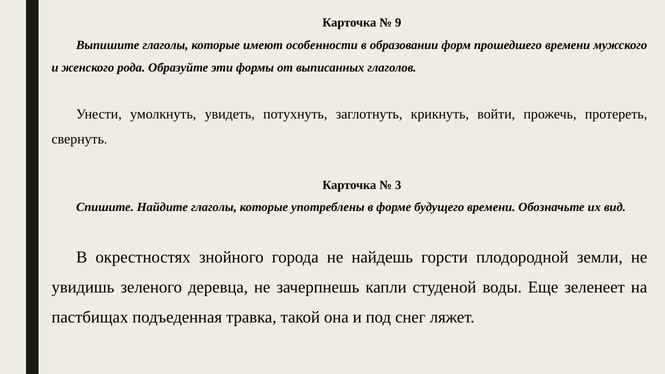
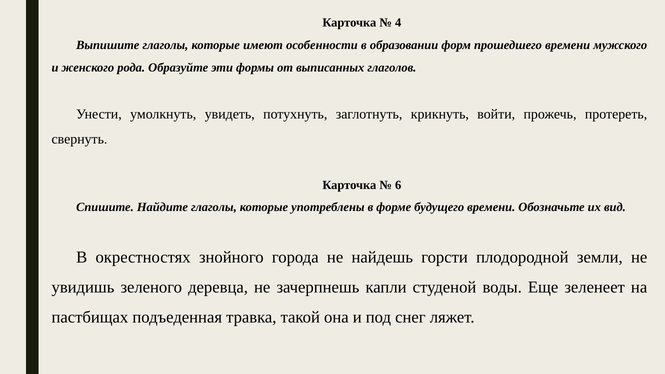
9: 9 -> 4
3: 3 -> 6
